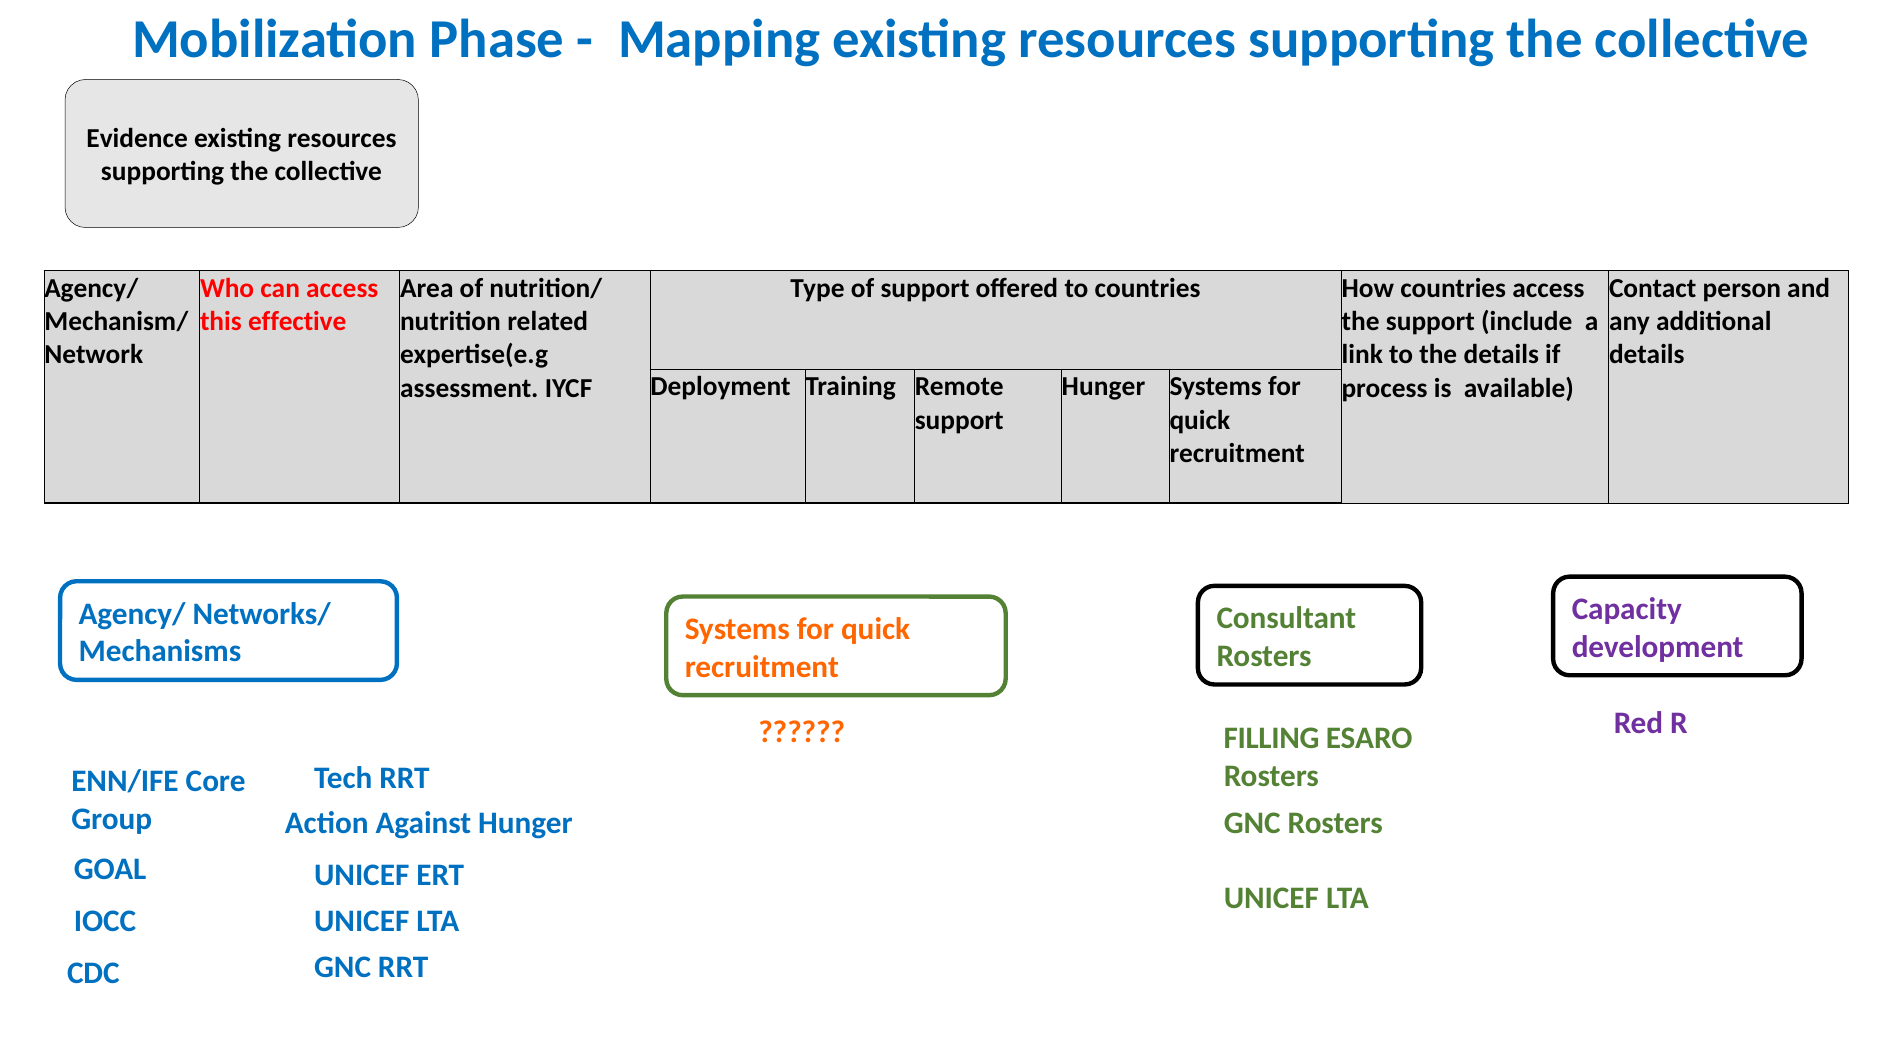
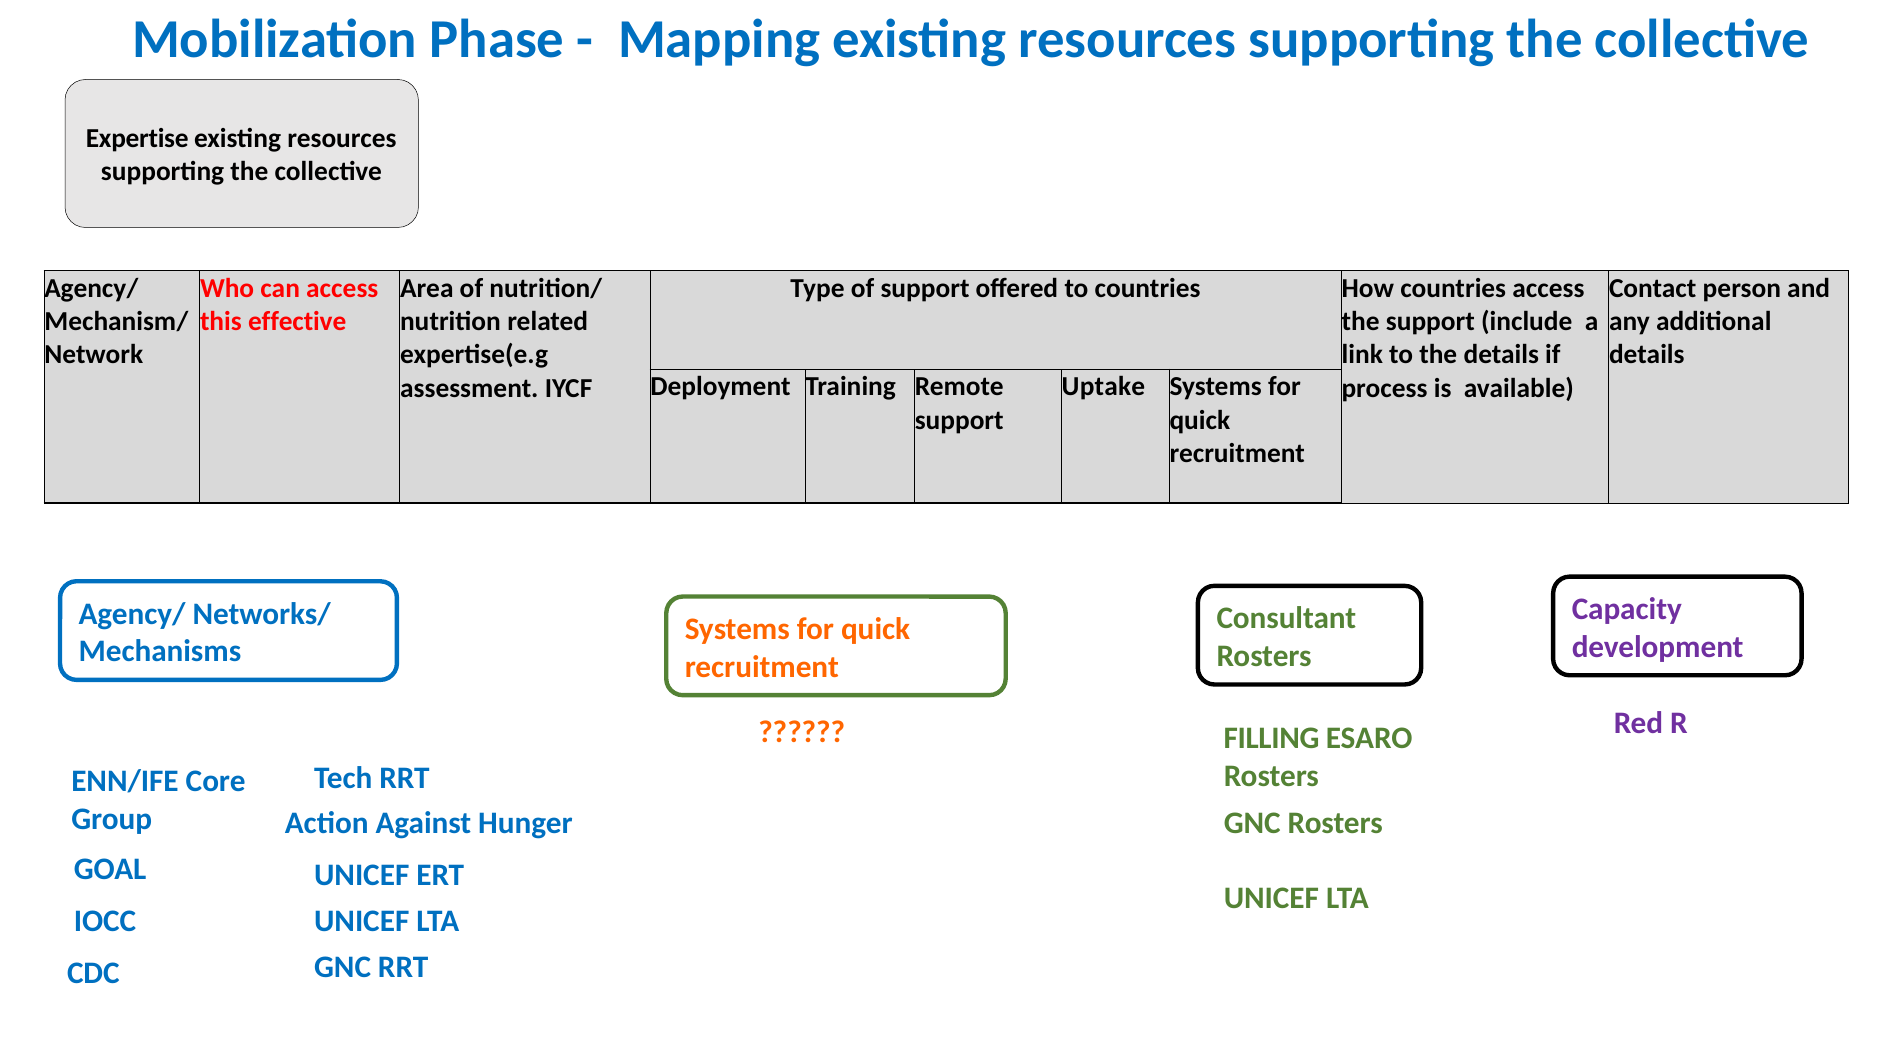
Evidence: Evidence -> Expertise
Hunger at (1103, 387): Hunger -> Uptake
